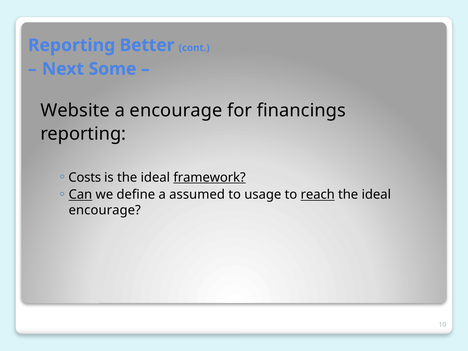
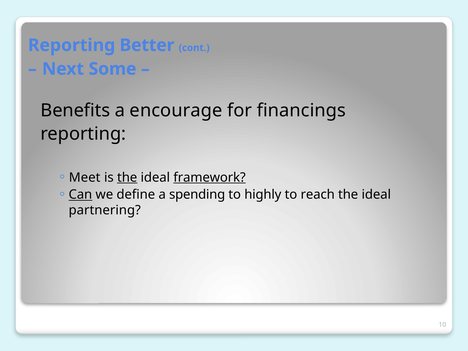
Website: Website -> Benefits
Costs: Costs -> Meet
the at (127, 177) underline: none -> present
assumed: assumed -> spending
usage: usage -> highly
reach underline: present -> none
encourage at (105, 210): encourage -> partnering
